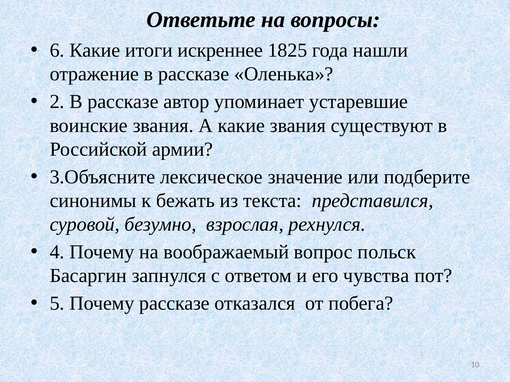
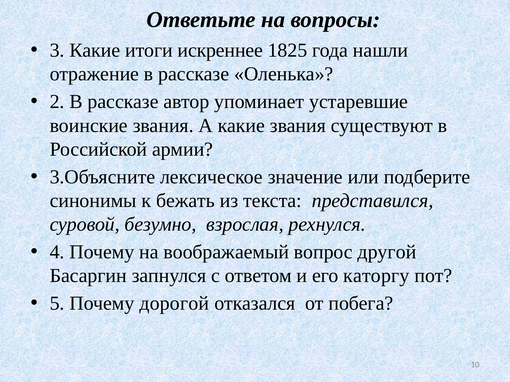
6: 6 -> 3
польск: польск -> другой
чувства: чувства -> каторгу
Почему рассказе: рассказе -> дорогой
